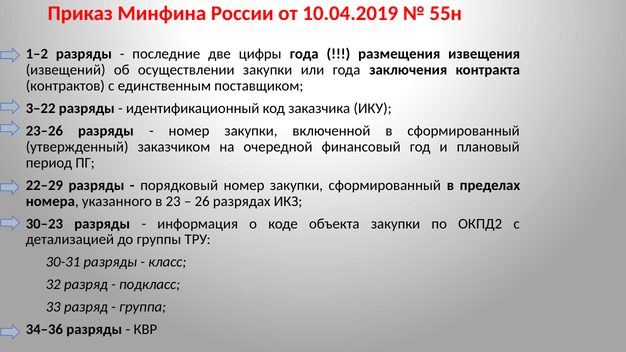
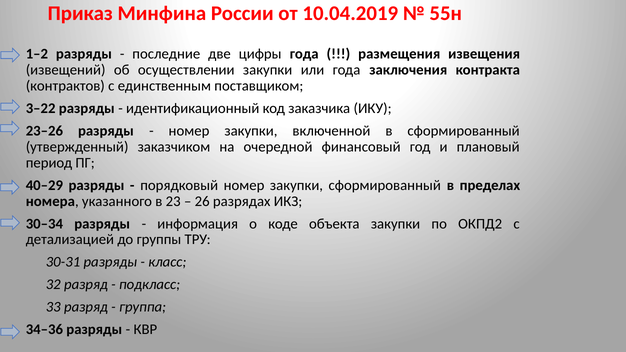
22–29: 22–29 -> 40–29
30–23: 30–23 -> 30–34
